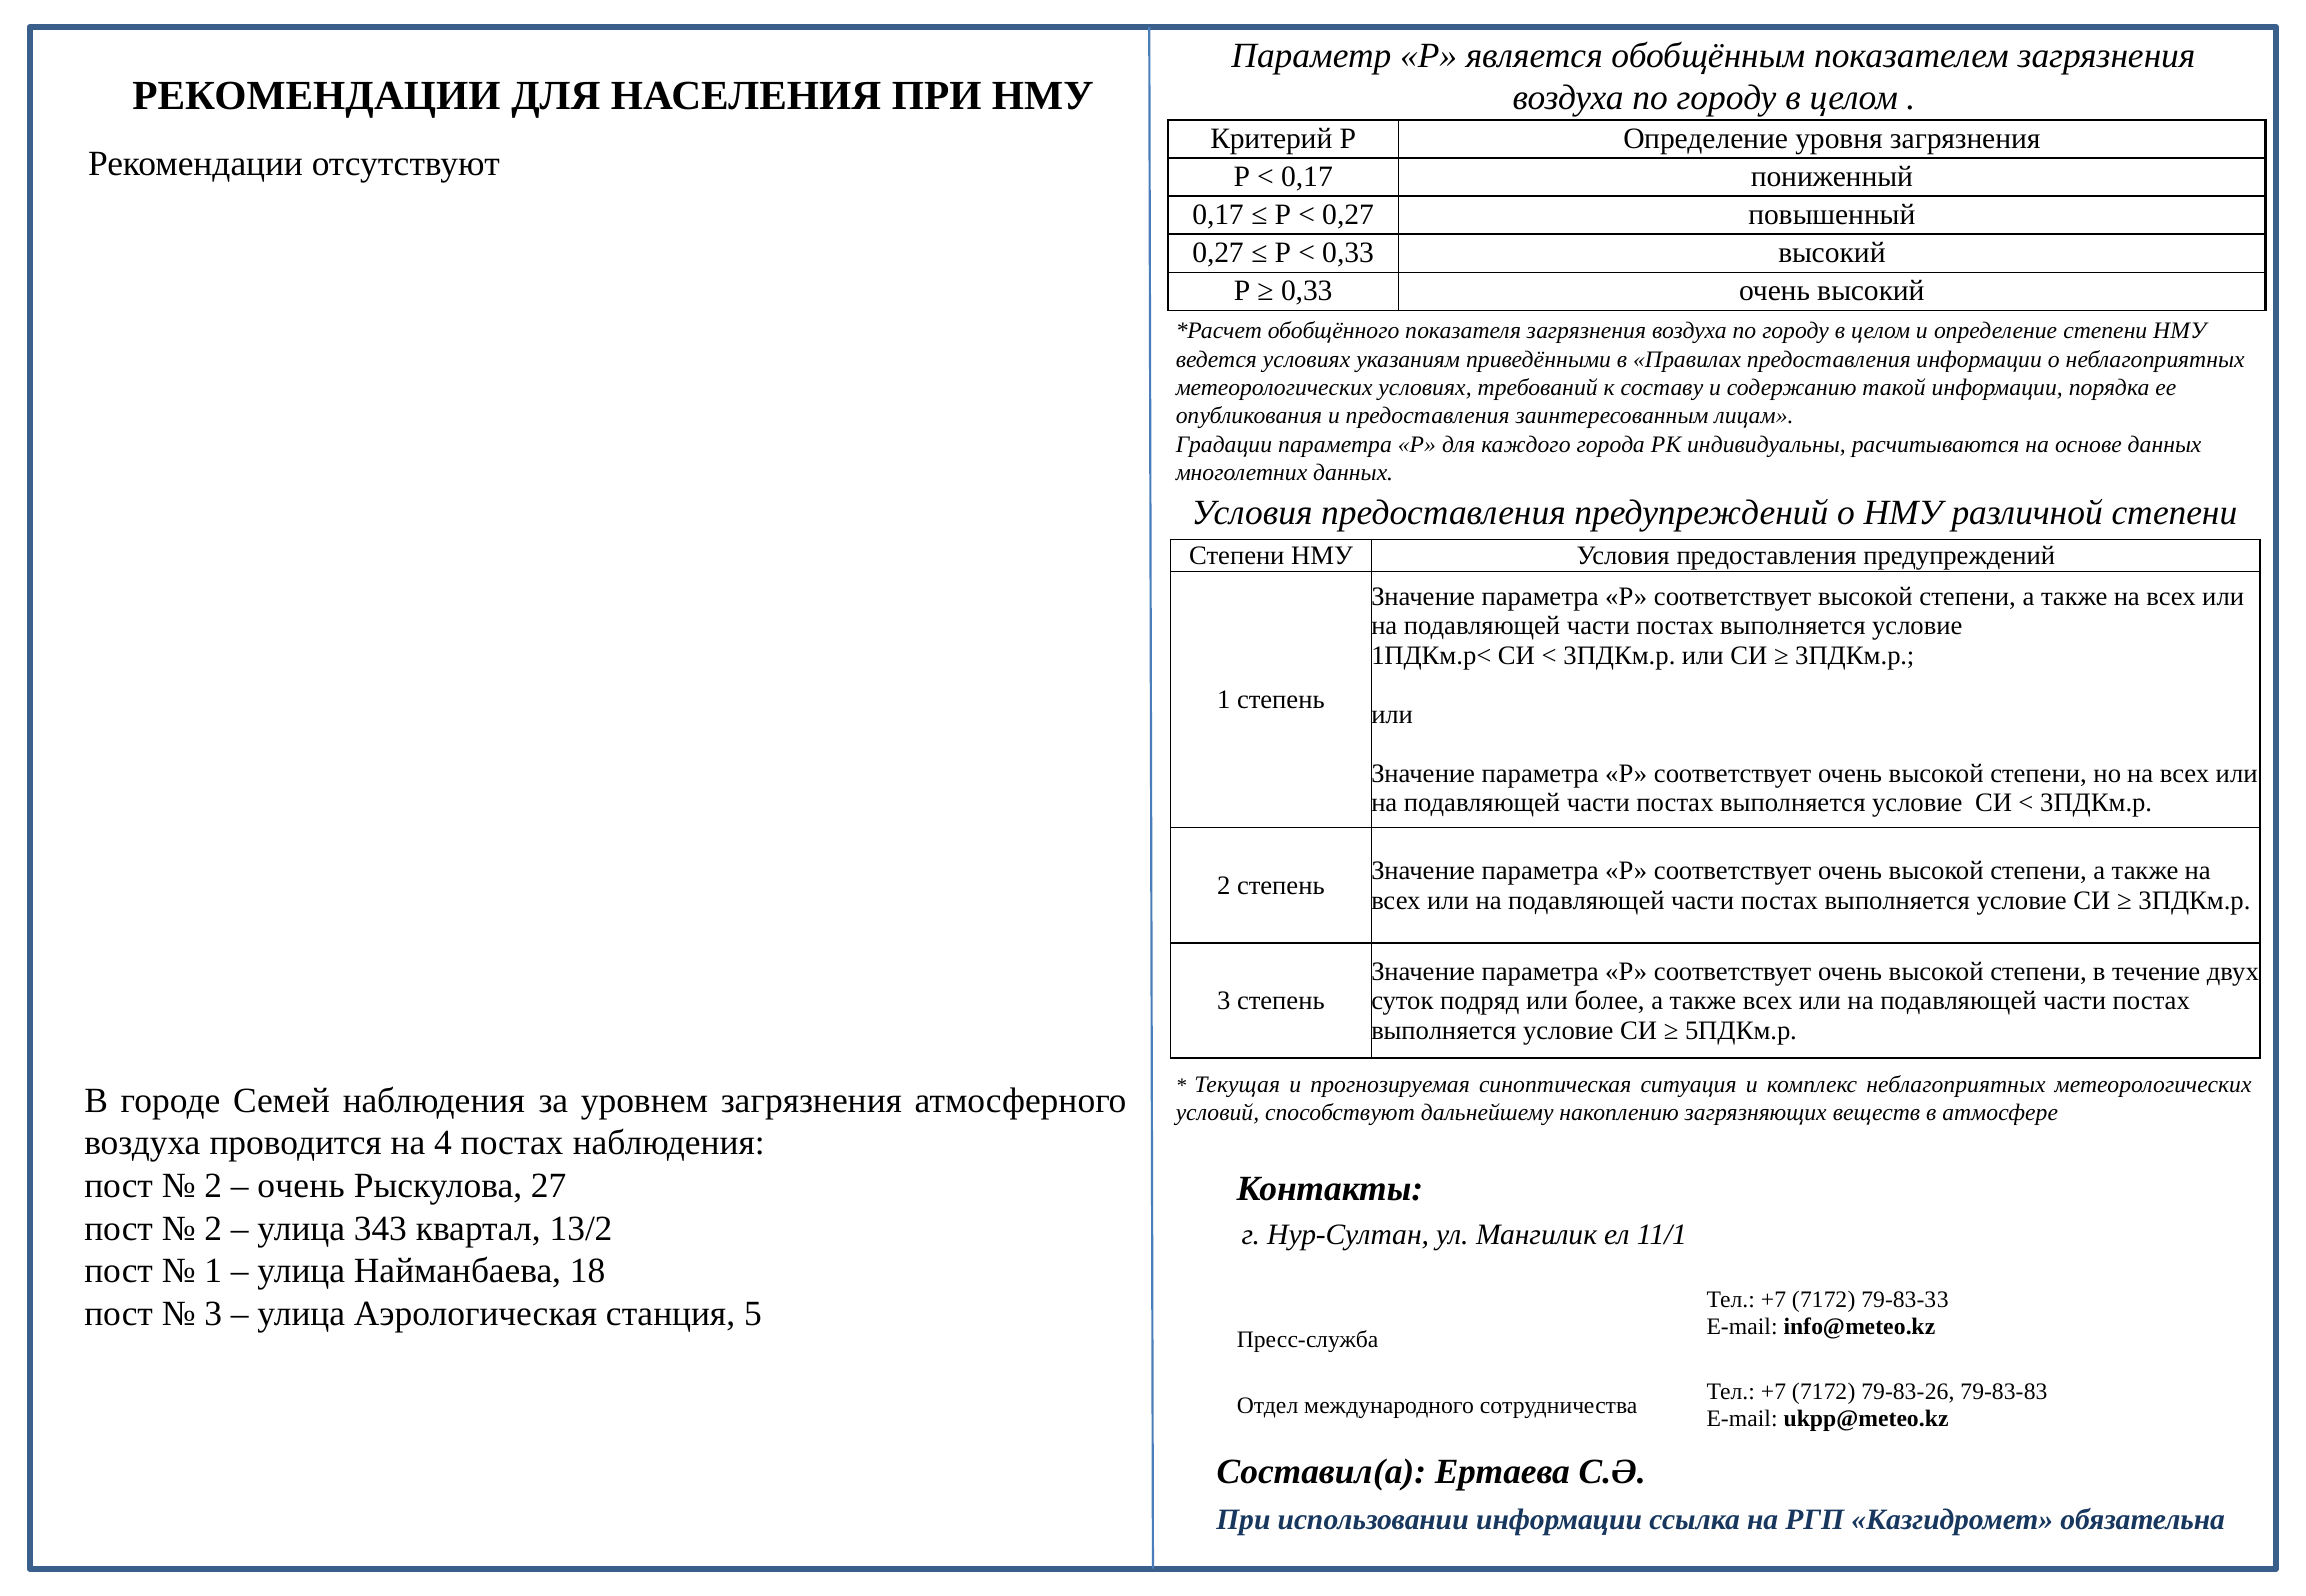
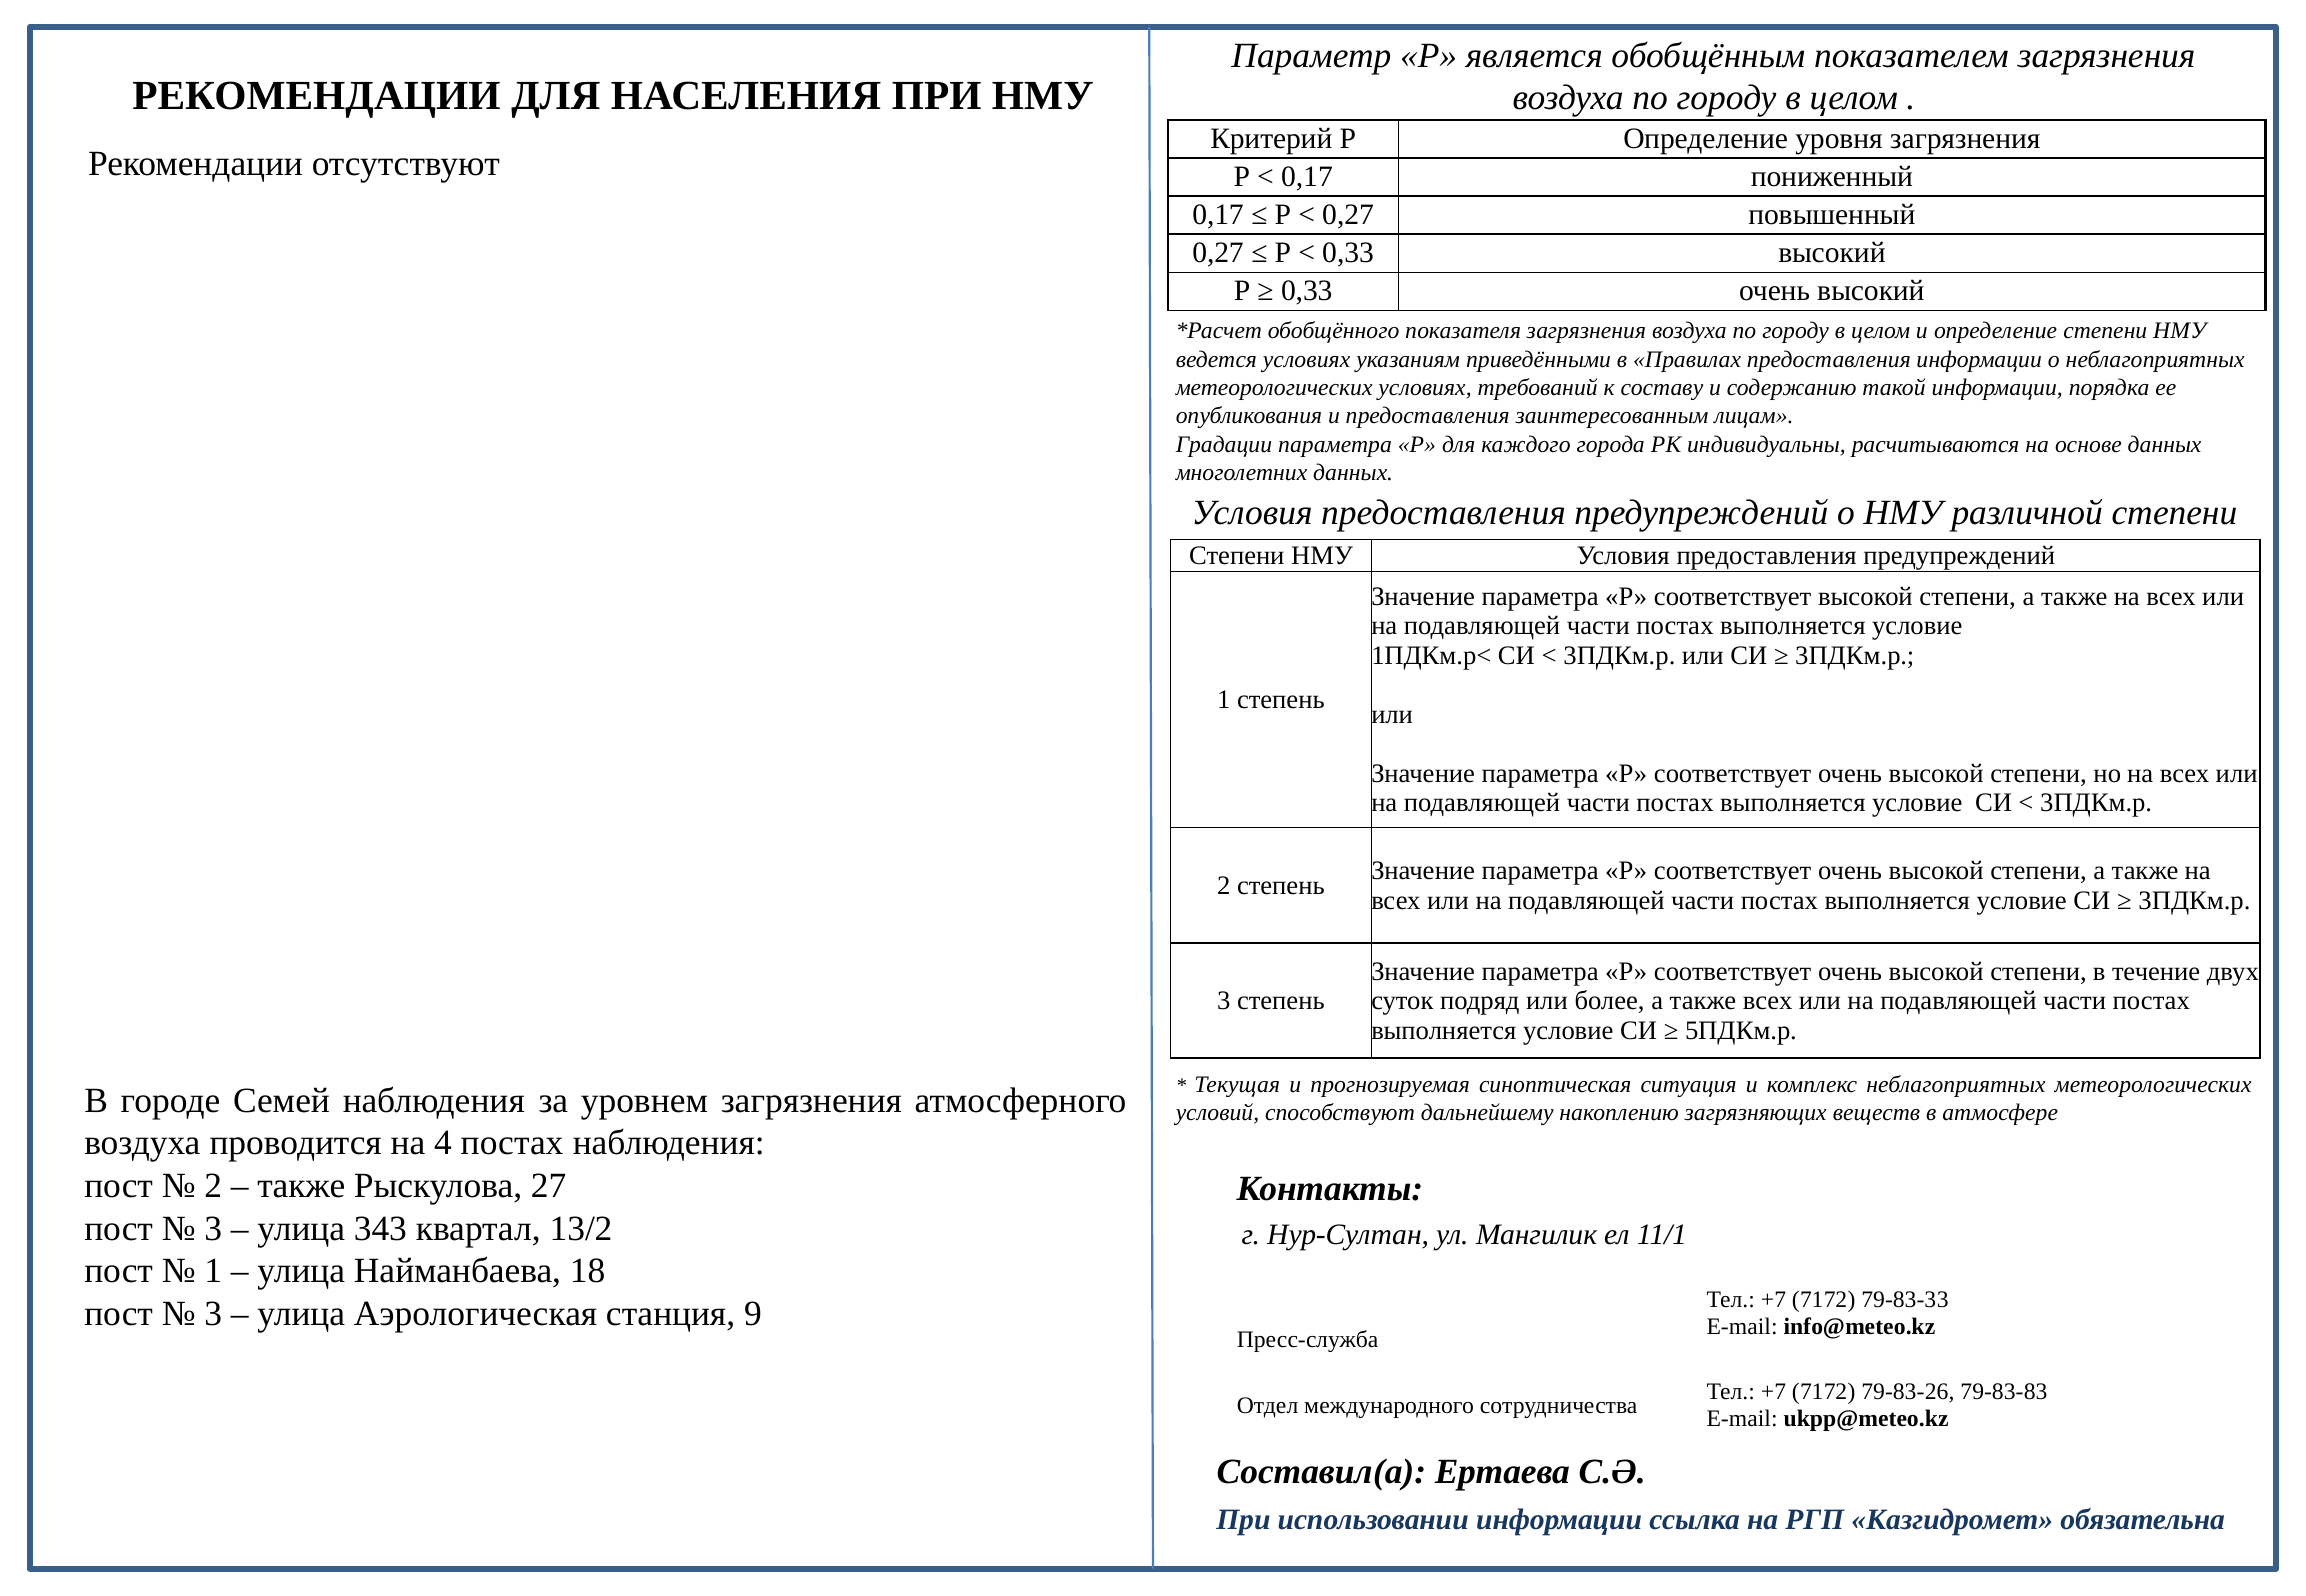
очень at (301, 1186): очень -> также
2 at (213, 1229): 2 -> 3
5: 5 -> 9
